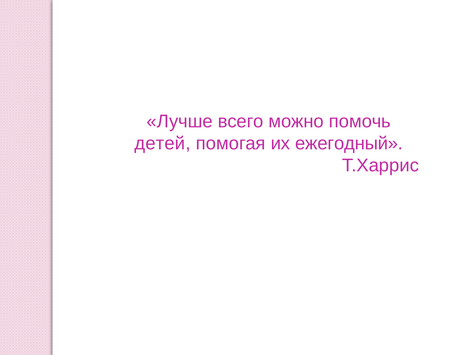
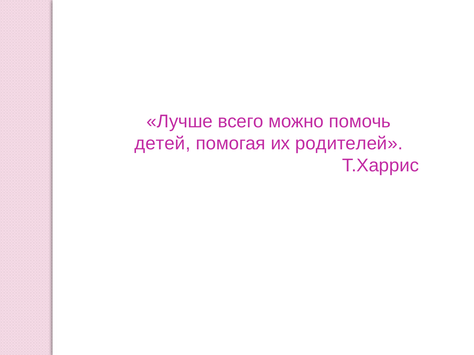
ежегодный: ежегодный -> родителей
